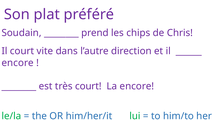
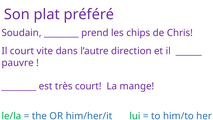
encore at (18, 63): encore -> pauvre
La encore: encore -> mange
